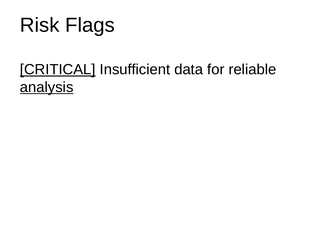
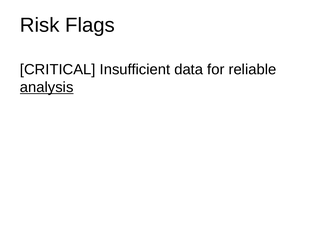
CRITICAL underline: present -> none
